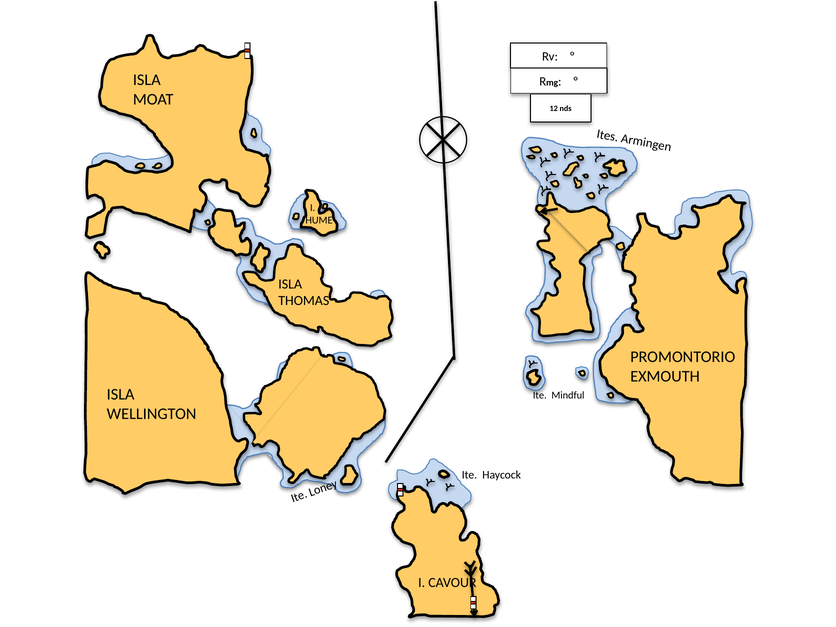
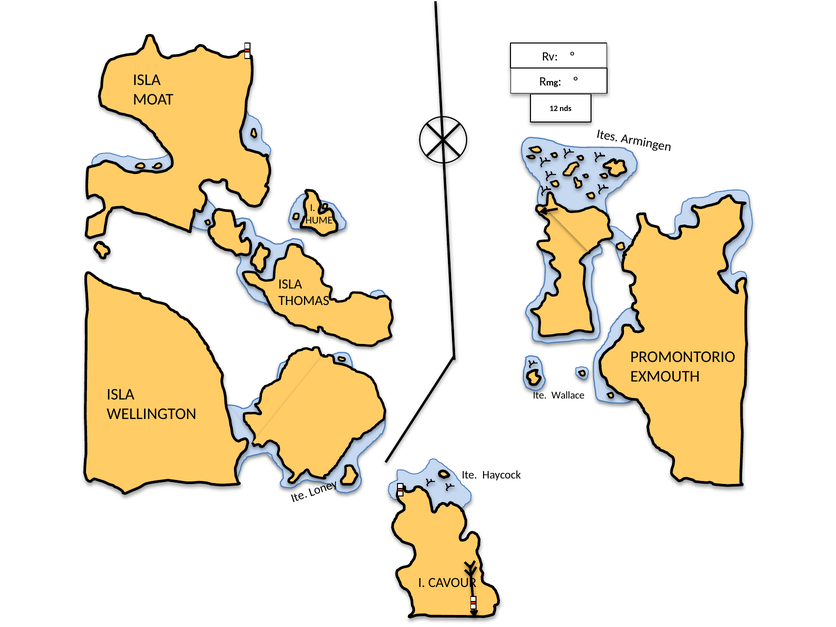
Mindful: Mindful -> Wallace
